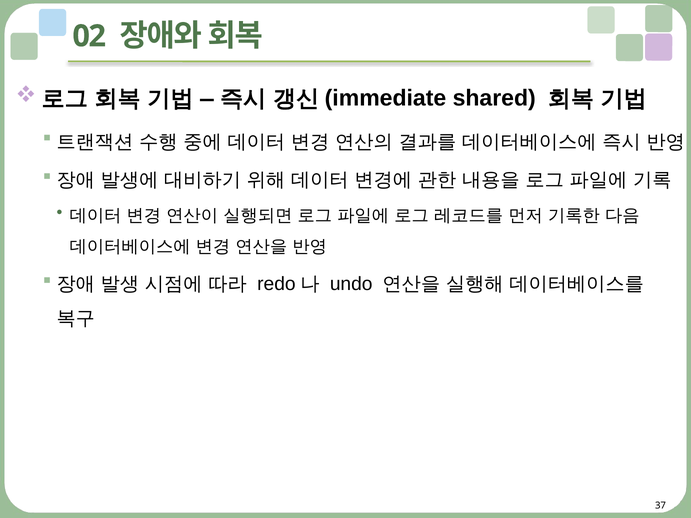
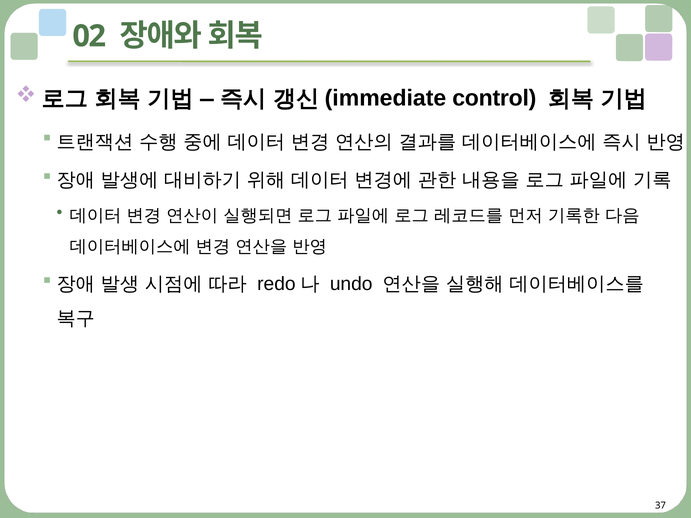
shared: shared -> control
